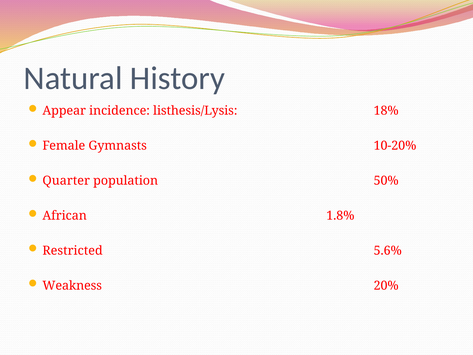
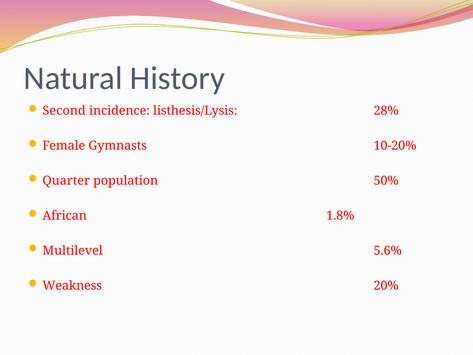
Appear: Appear -> Second
18%: 18% -> 28%
Restricted: Restricted -> Multilevel
